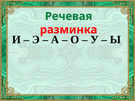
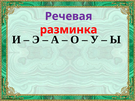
Речевая colour: green -> purple
